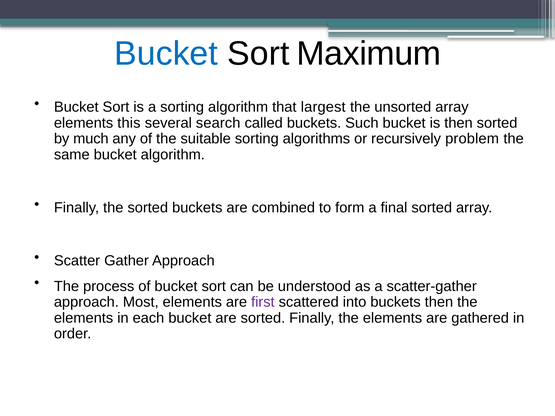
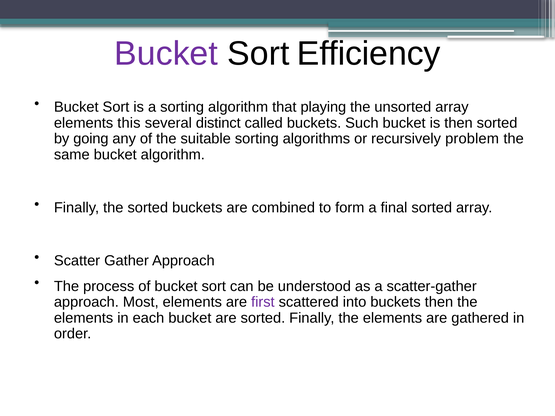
Bucket at (166, 54) colour: blue -> purple
Maximum: Maximum -> Efficiency
largest: largest -> playing
search: search -> distinct
much: much -> going
